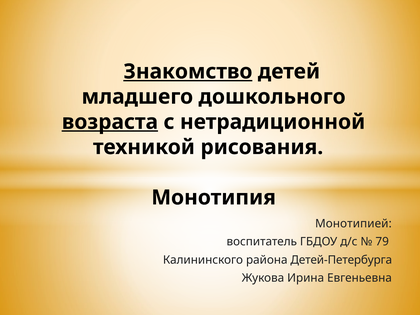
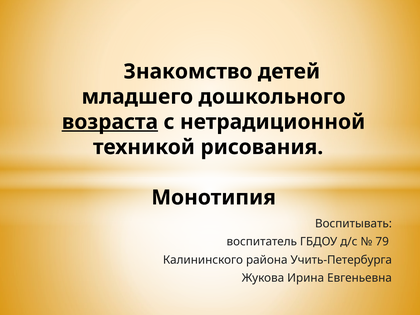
Знакомство underline: present -> none
Монотипией: Монотипией -> Воспитывать
Детей-Петербурга: Детей-Петербурга -> Учить-Петербурга
